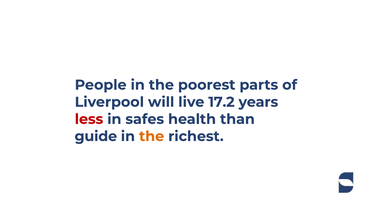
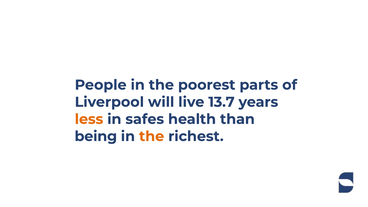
17.2: 17.2 -> 13.7
less colour: red -> orange
guide: guide -> being
